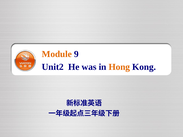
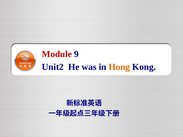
Module colour: orange -> red
